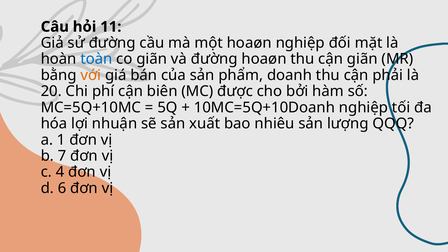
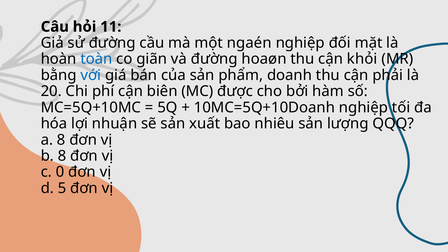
một hoaøn: hoaøn -> ngaén
cận giãn: giãn -> khỏi
với colour: orange -> blue
a 1: 1 -> 8
b 7: 7 -> 8
4: 4 -> 0
6: 6 -> 5
